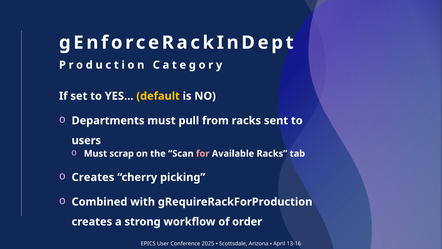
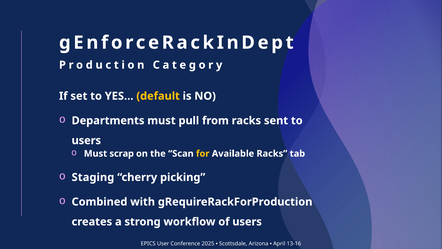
for colour: pink -> yellow
Creates at (93, 177): Creates -> Staging
of order: order -> users
